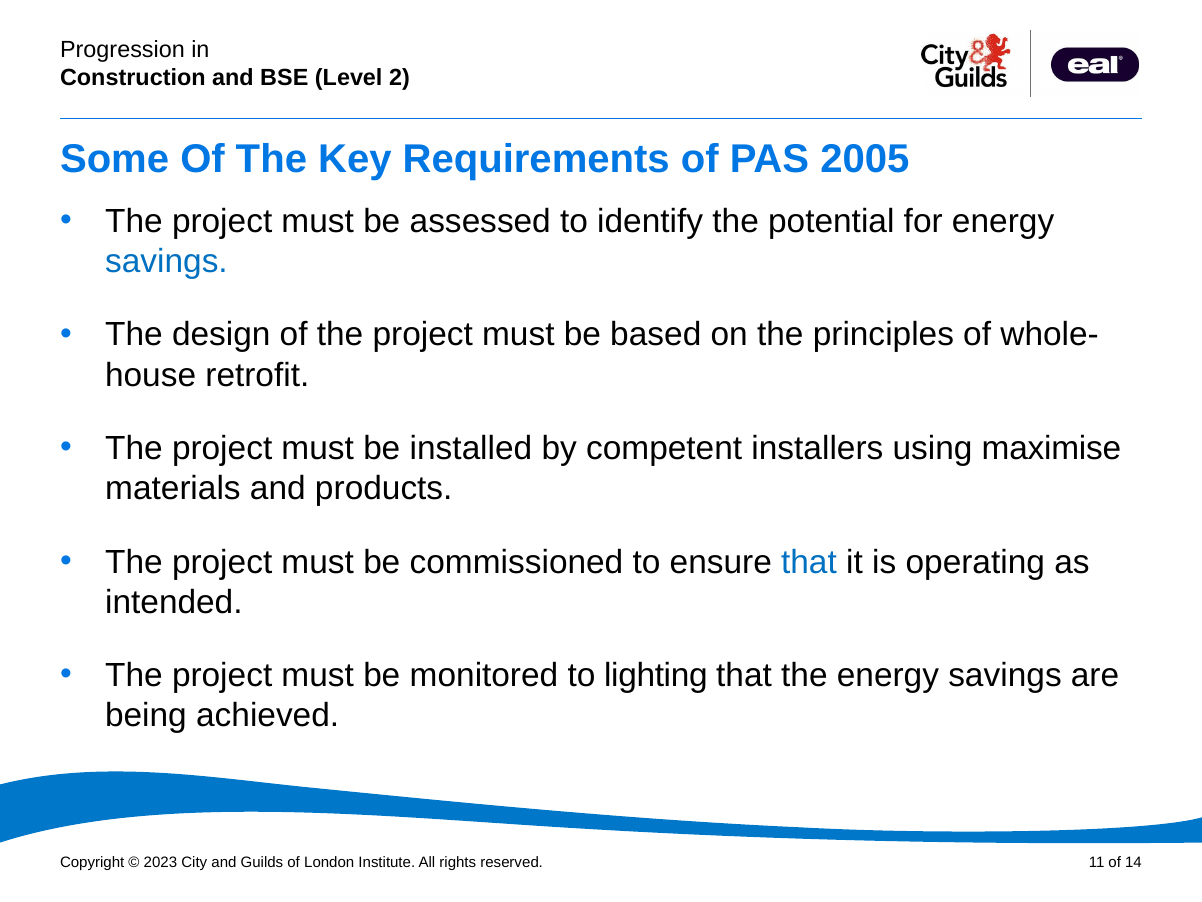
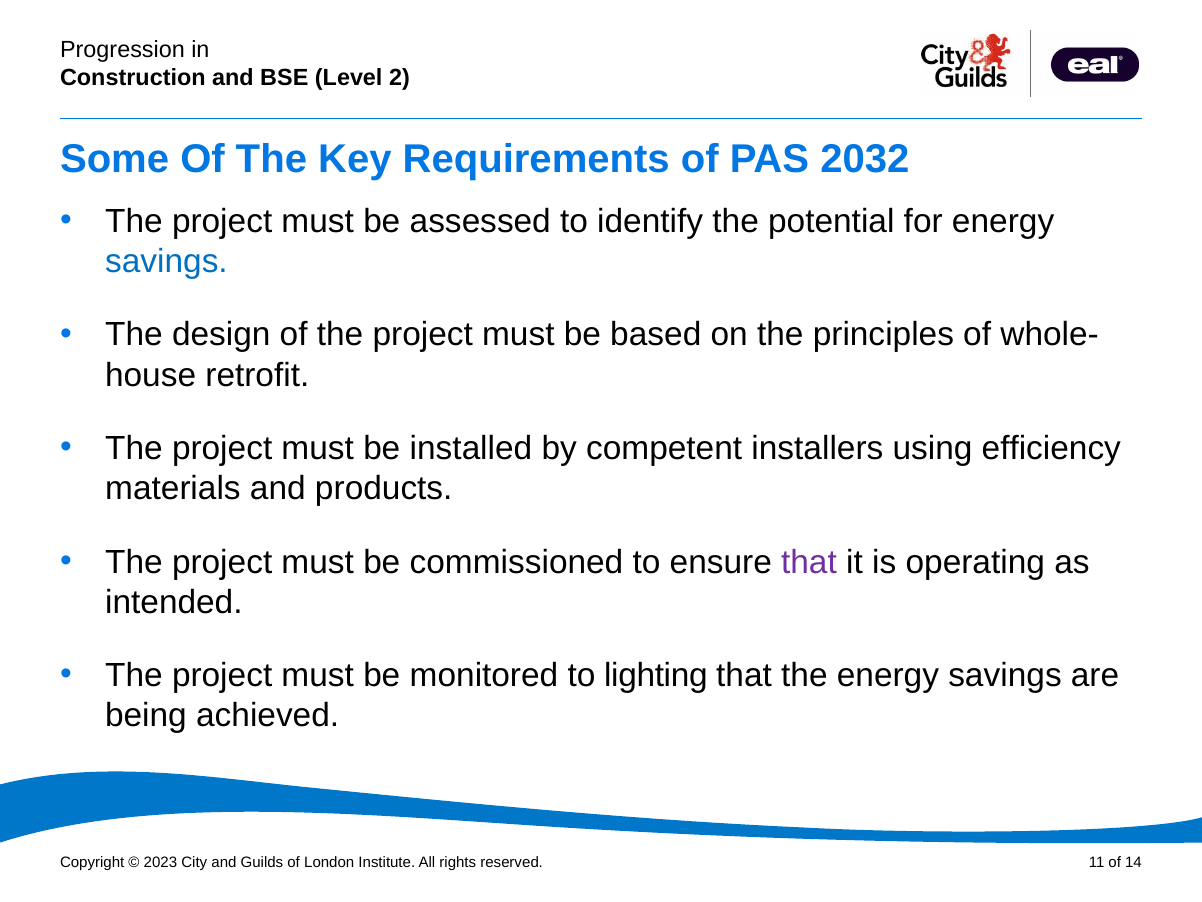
2005: 2005 -> 2032
maximise: maximise -> efficiency
that at (809, 562) colour: blue -> purple
